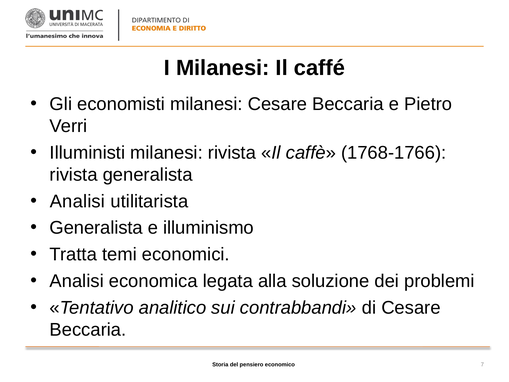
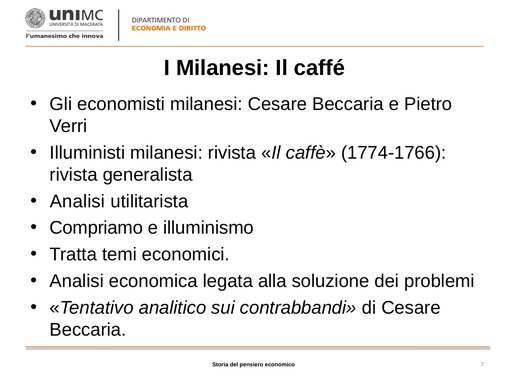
1768-1766: 1768-1766 -> 1774-1766
Generalista at (96, 228): Generalista -> Compriamo
